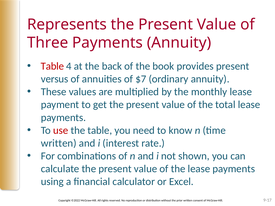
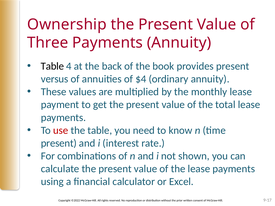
Represents: Represents -> Ownership
Table at (52, 66) colour: red -> black
$7: $7 -> $4
written at (59, 143): written -> present
